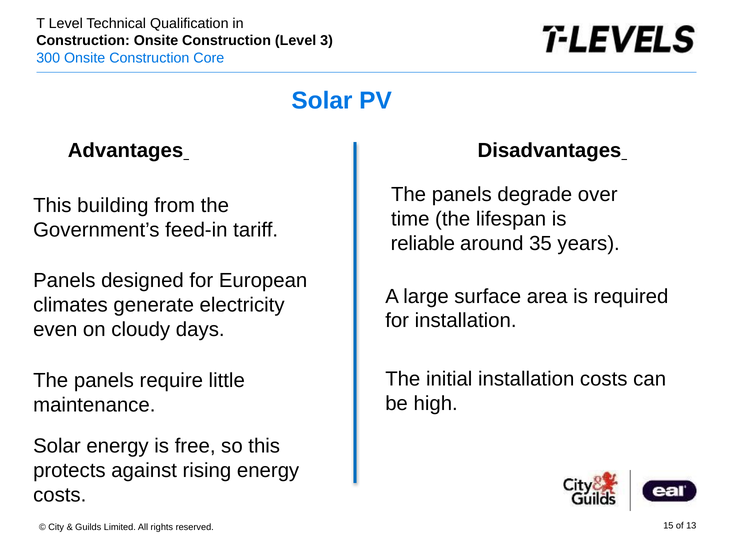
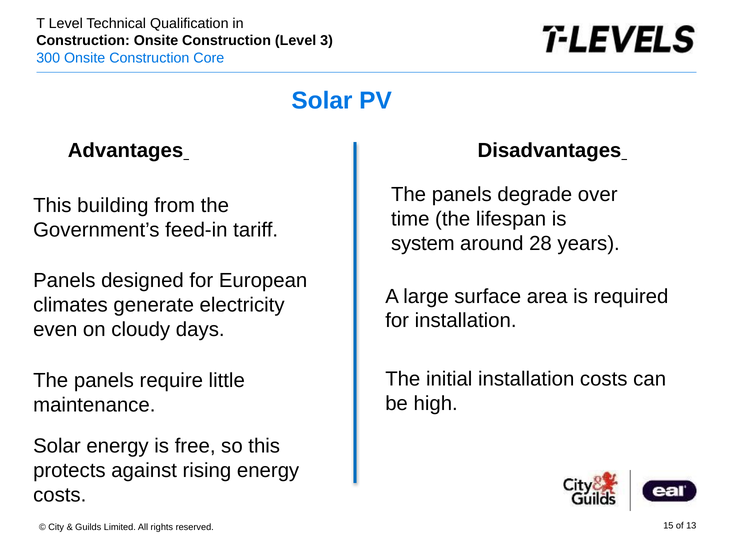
reliable: reliable -> system
35: 35 -> 28
